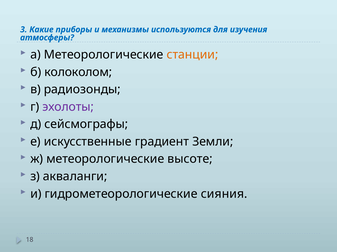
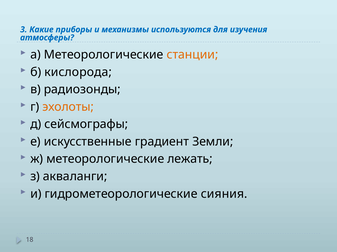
колоколом: колоколом -> кислорода
эхолоты colour: purple -> orange
высоте: высоте -> лежать
